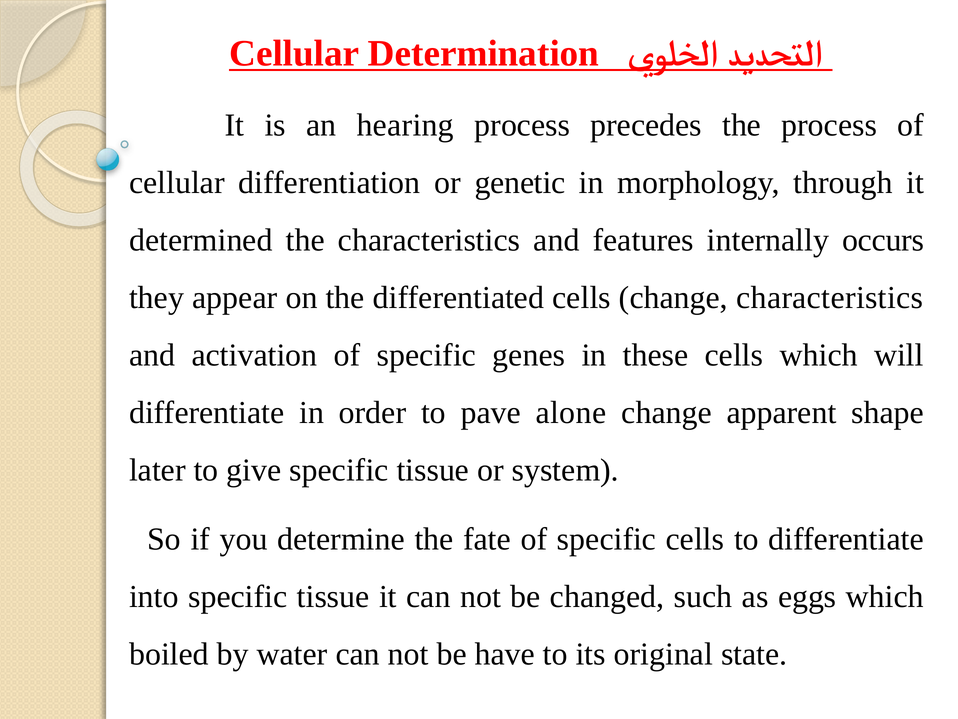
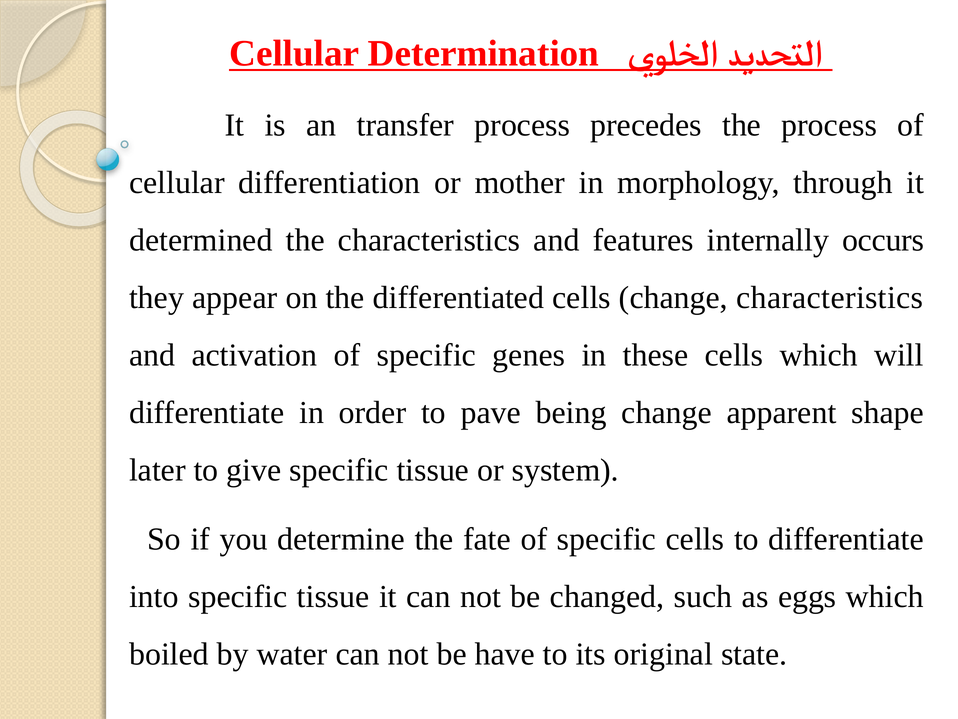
hearing: hearing -> transfer
genetic: genetic -> mother
alone: alone -> being
